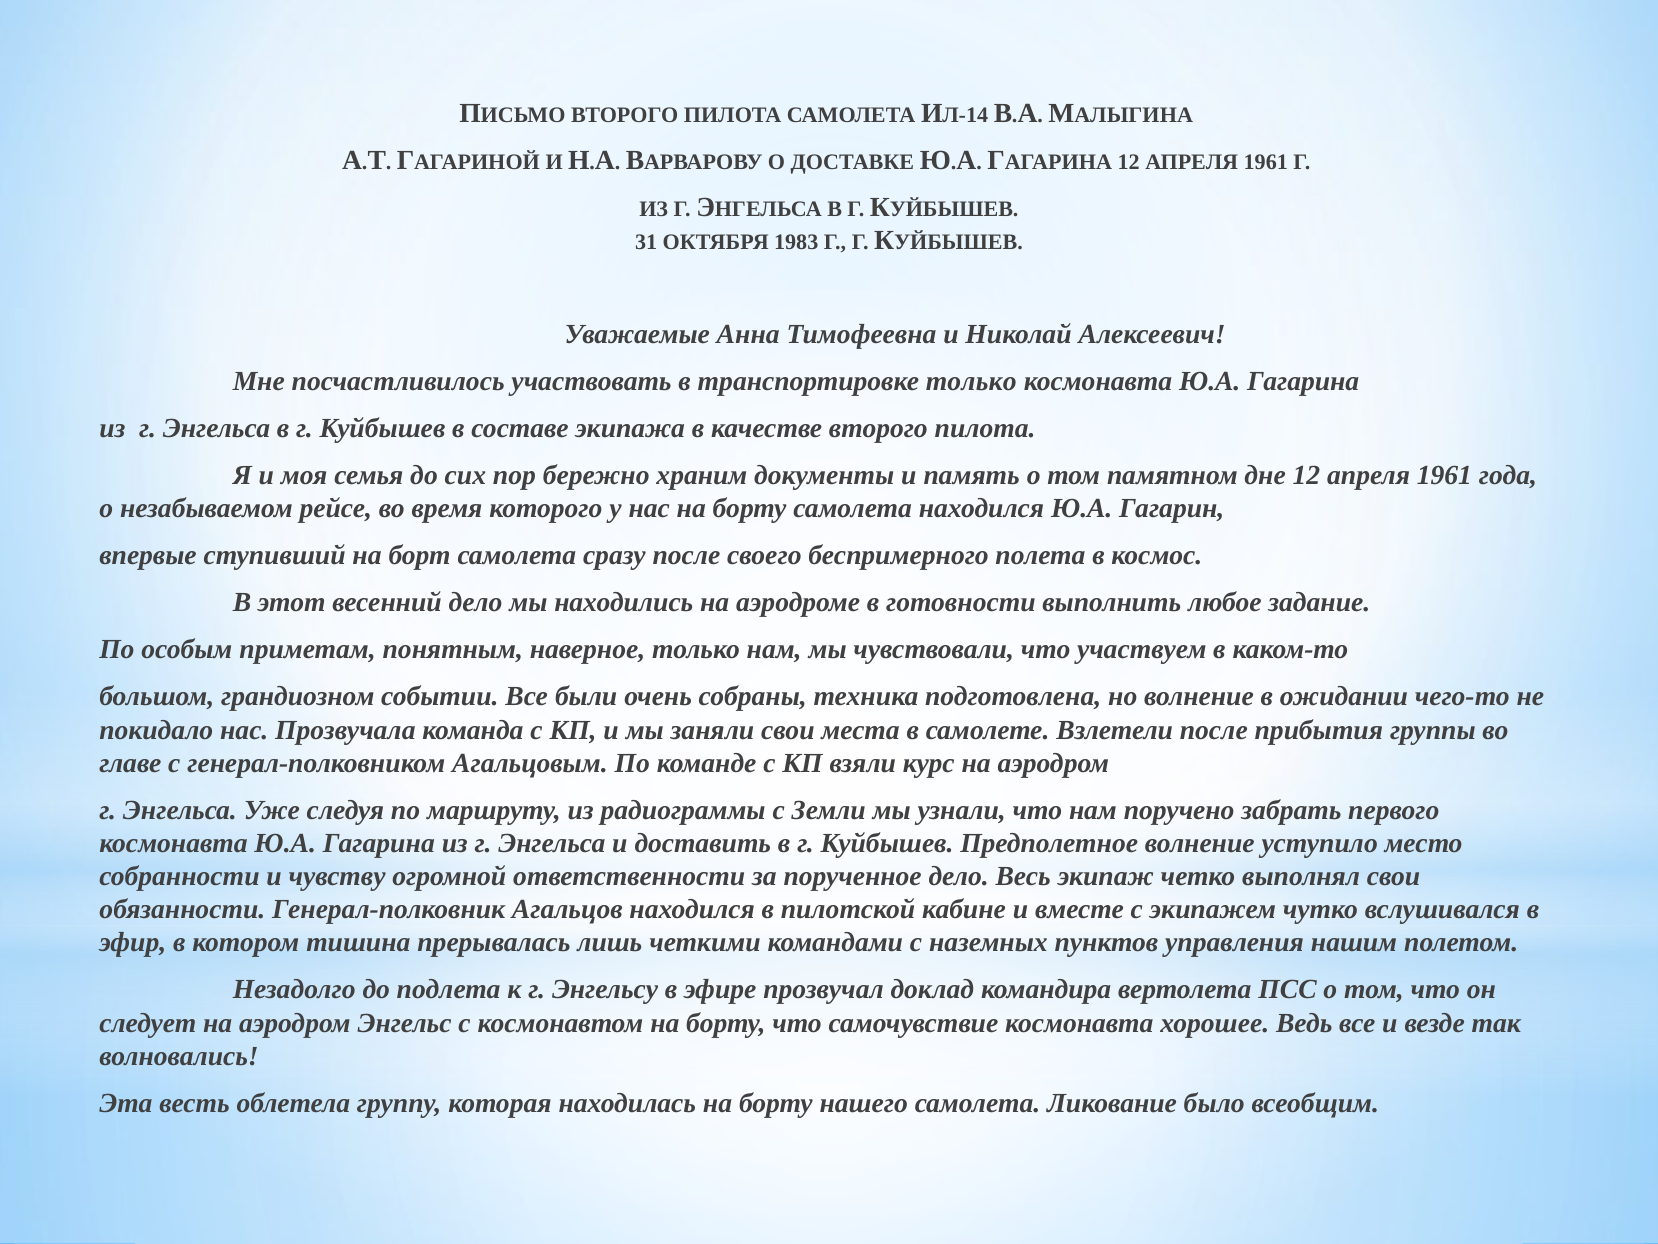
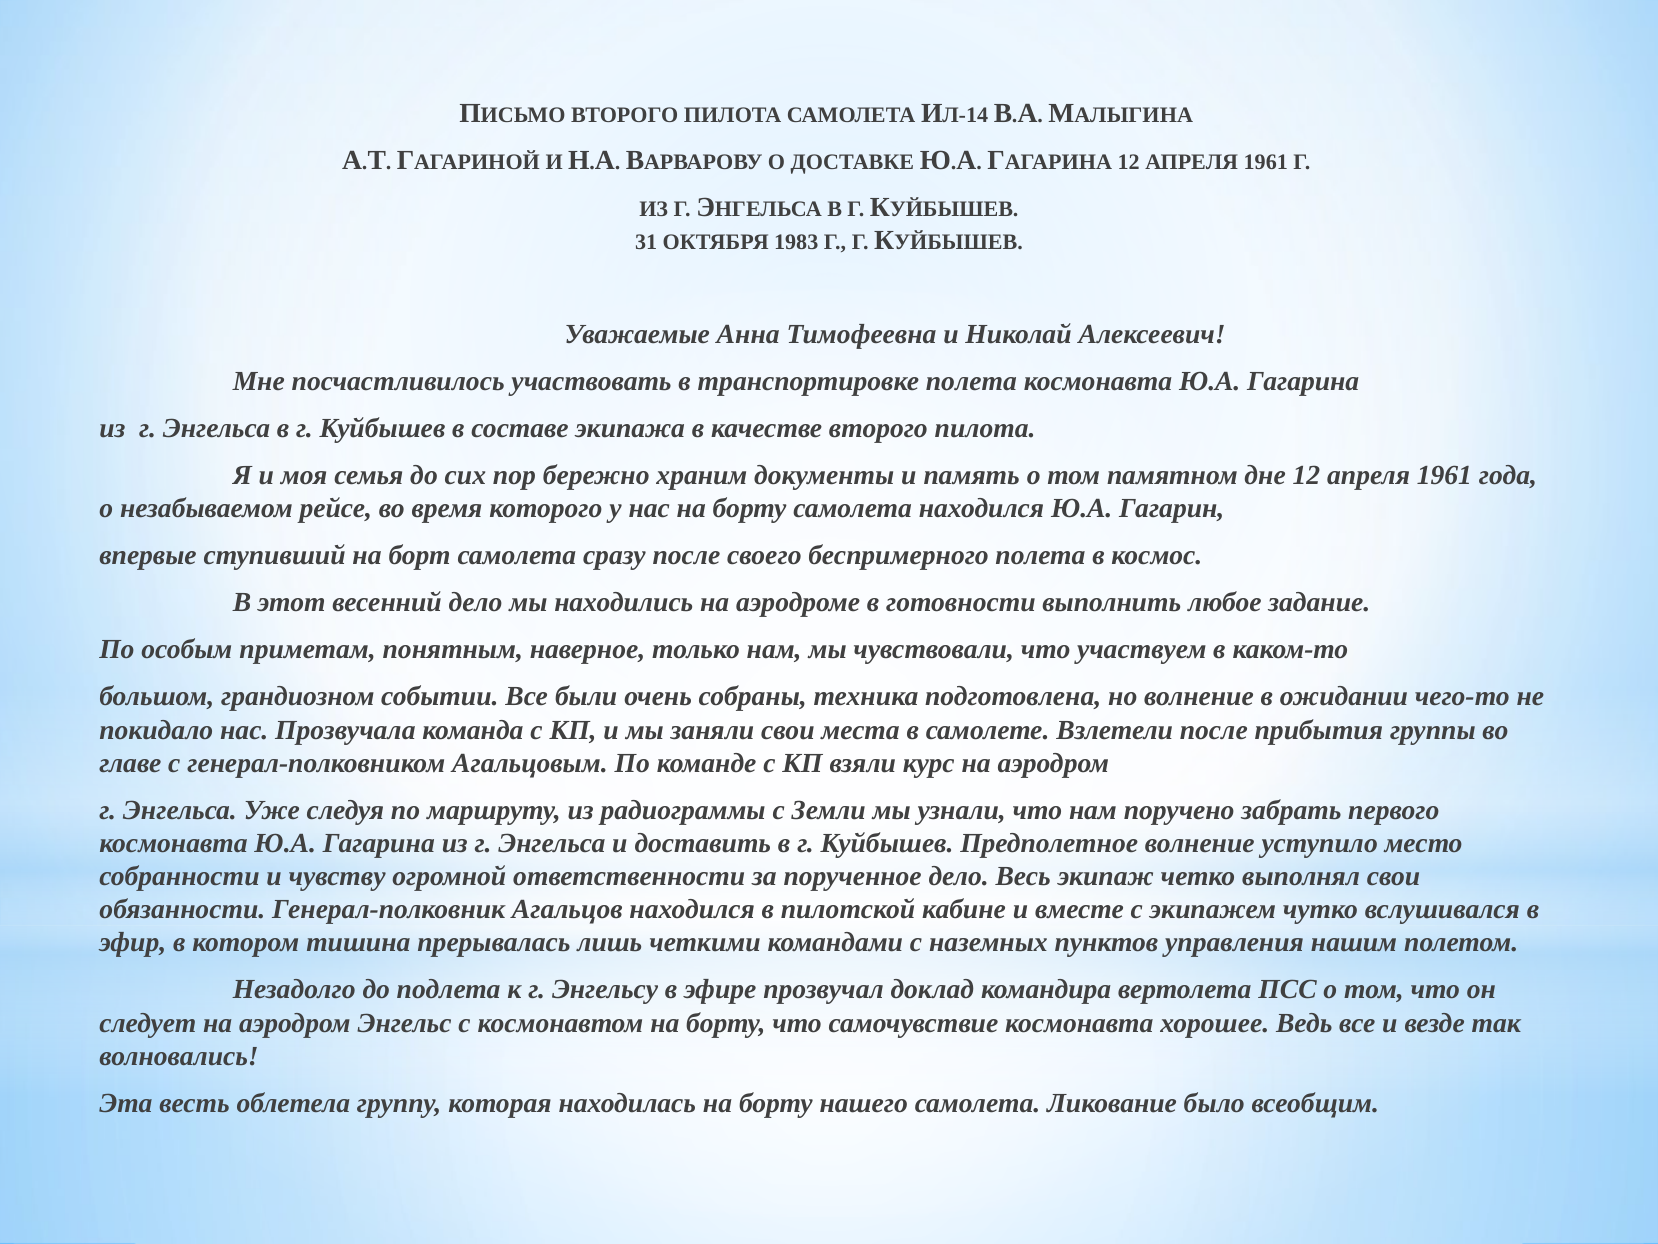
транспортировке только: только -> полета
